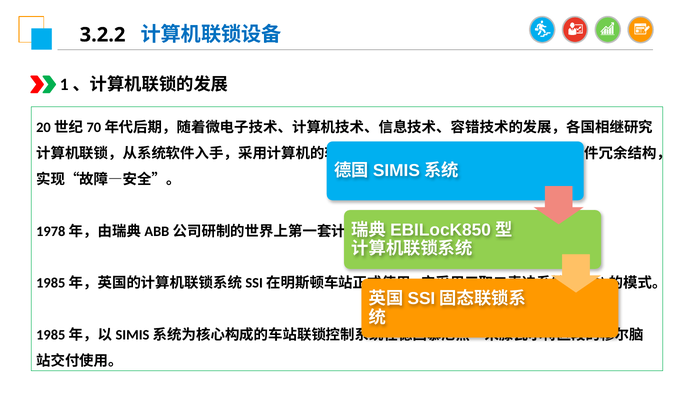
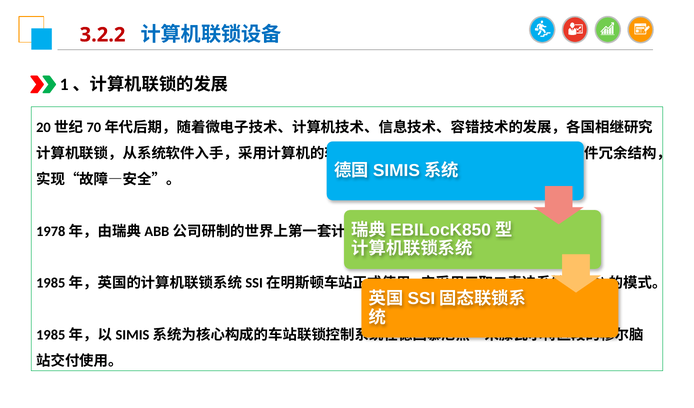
3.2.2 colour: black -> red
